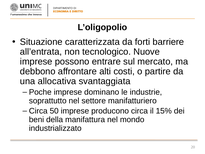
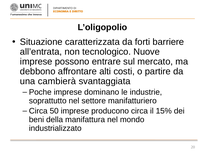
allocativa: allocativa -> cambierà
